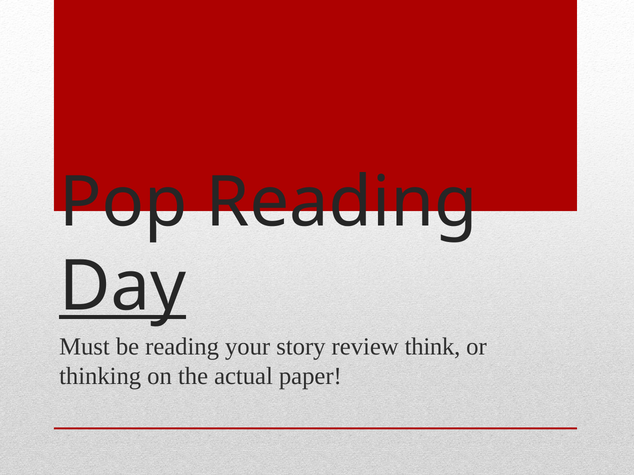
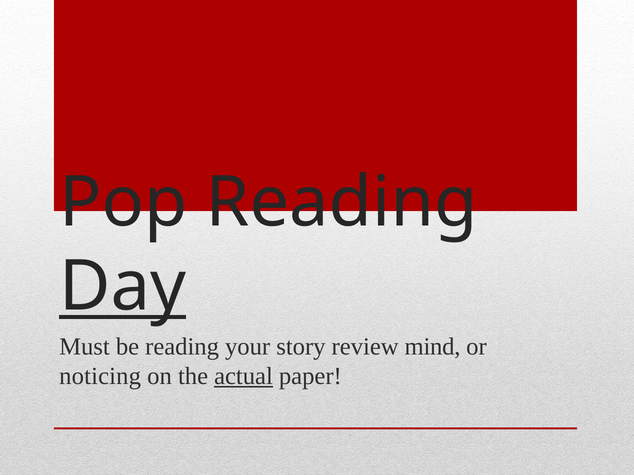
think: think -> mind
thinking: thinking -> noticing
actual underline: none -> present
